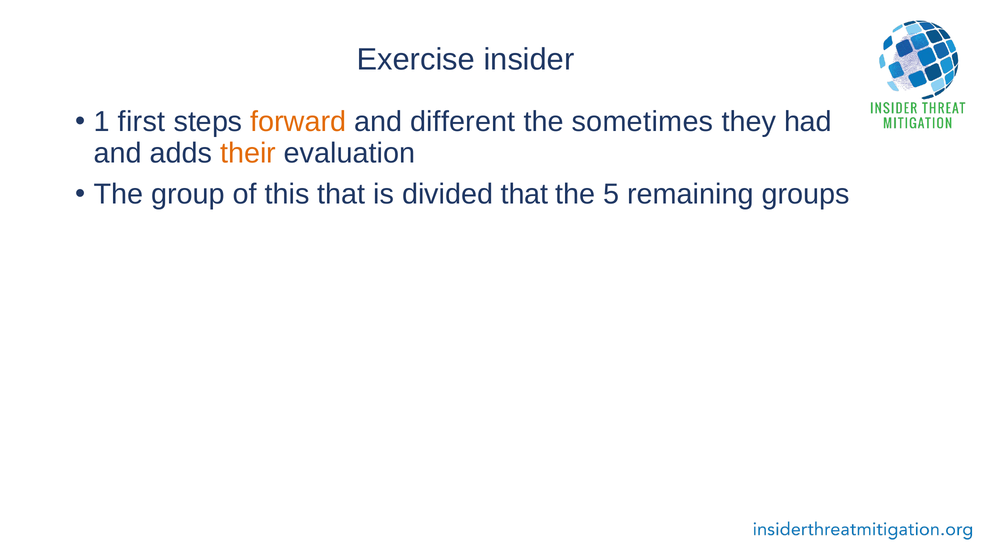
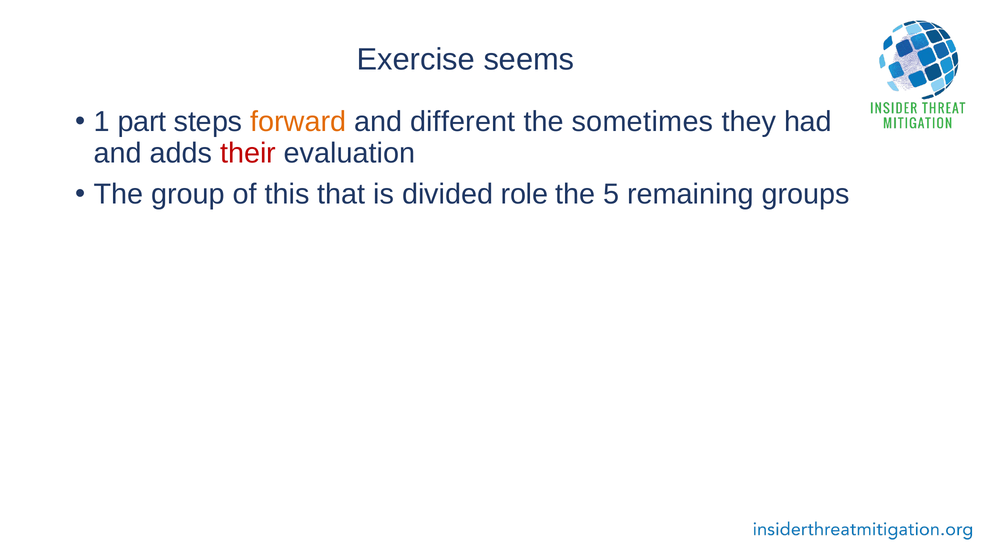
insider: insider -> seems
first: first -> part
their colour: orange -> red
divided that: that -> role
